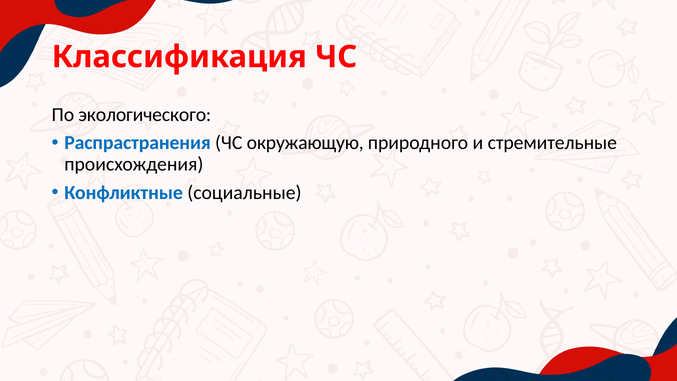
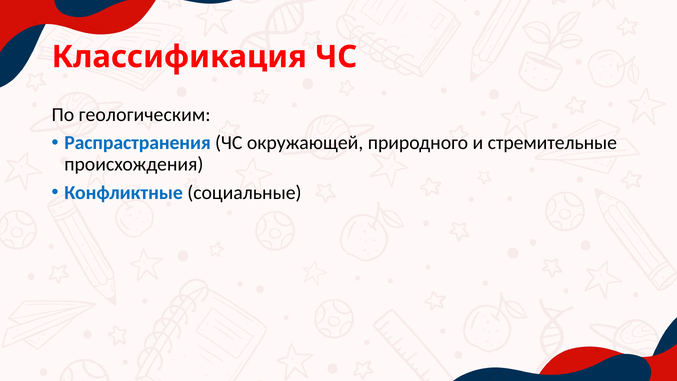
экологического: экологического -> геологическим
окружающую: окружающую -> окружающей
